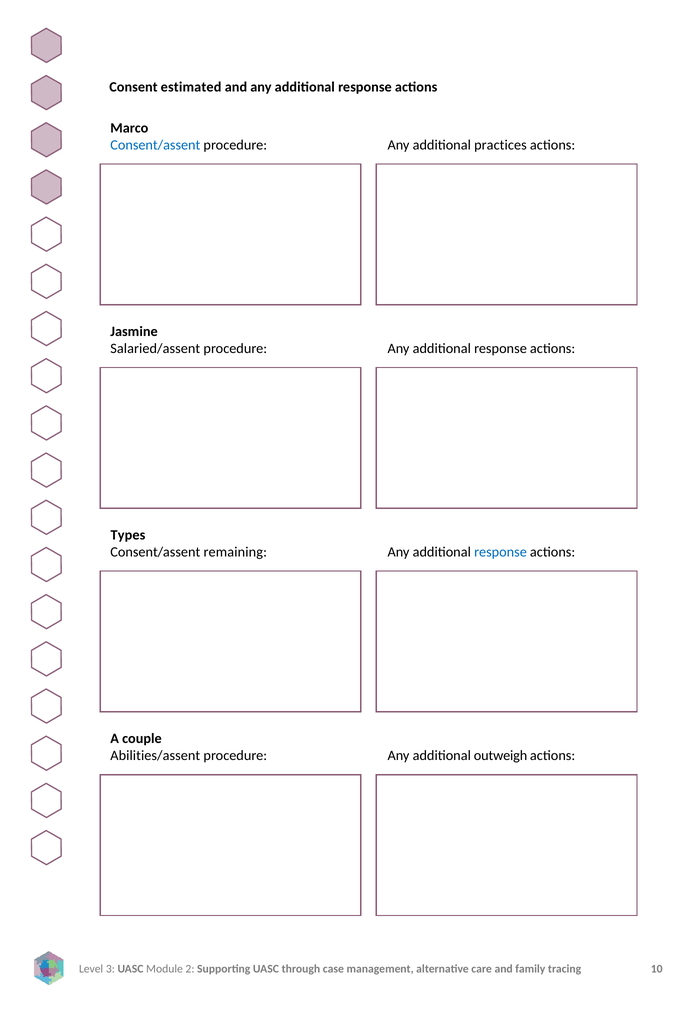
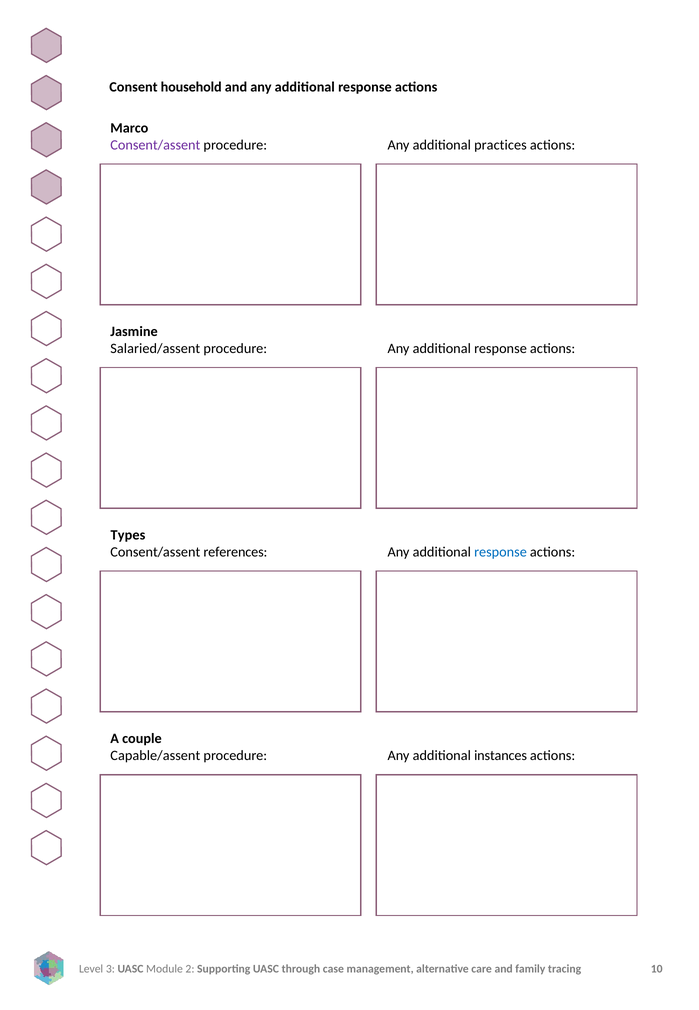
estimated: estimated -> household
Consent/assent at (155, 145) colour: blue -> purple
remaining: remaining -> references
Abilities/assent: Abilities/assent -> Capable/assent
outweigh: outweigh -> instances
